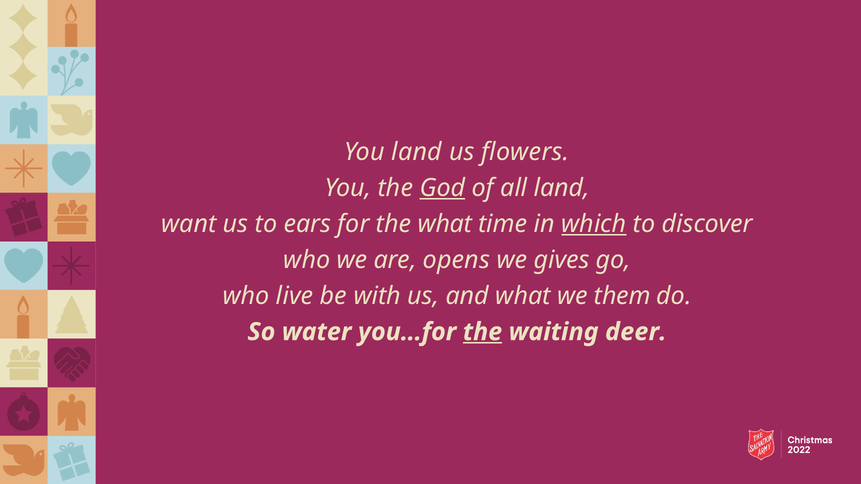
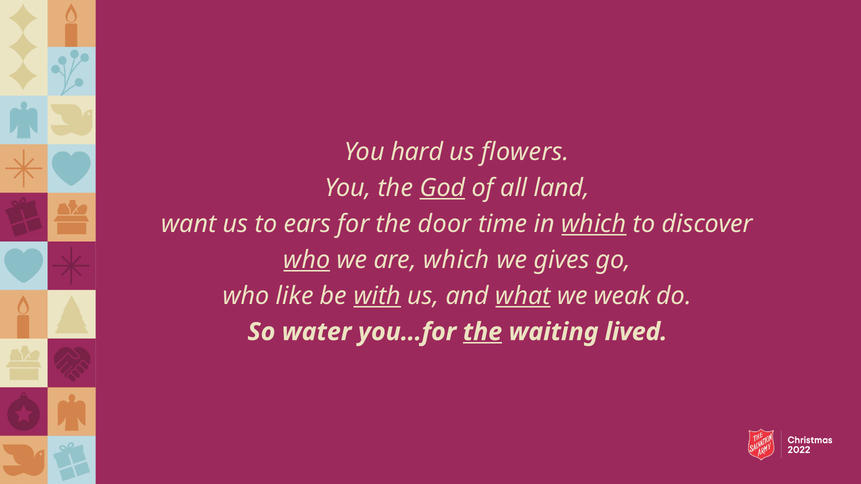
You land: land -> hard
the what: what -> door
who at (307, 260) underline: none -> present
are opens: opens -> which
live: live -> like
with underline: none -> present
what at (523, 296) underline: none -> present
them: them -> weak
deer: deer -> lived
